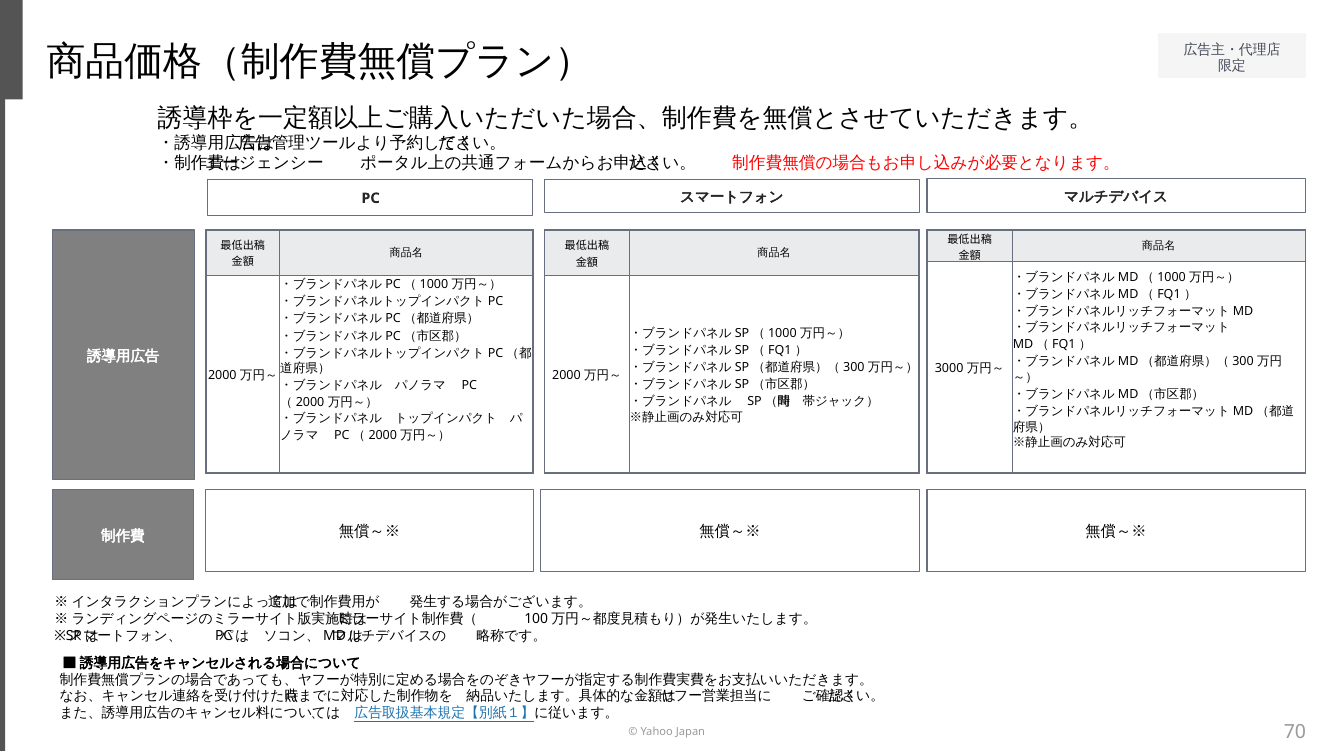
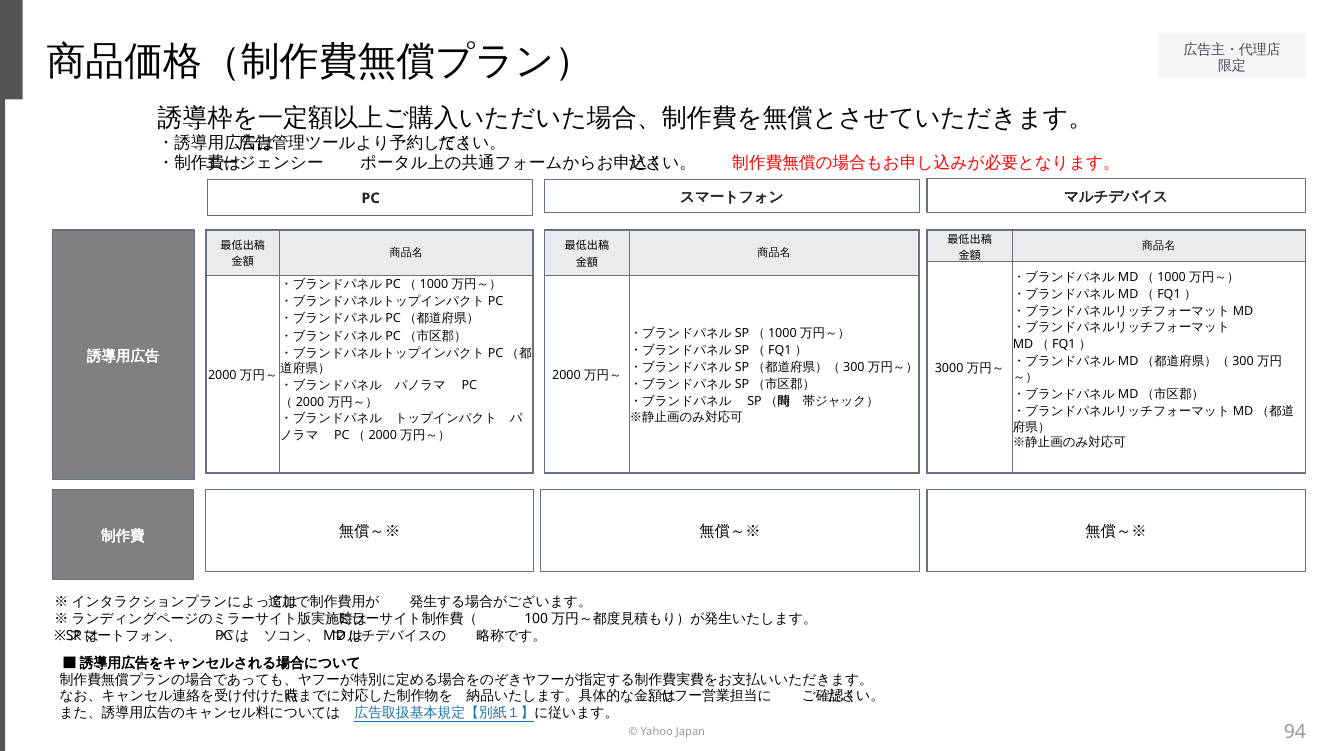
70: 70 -> 94
